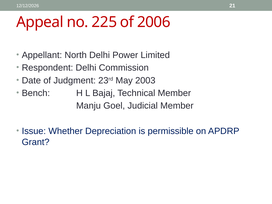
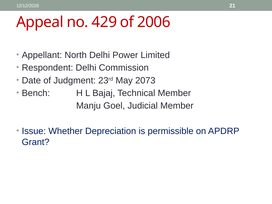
225: 225 -> 429
2003: 2003 -> 2073
